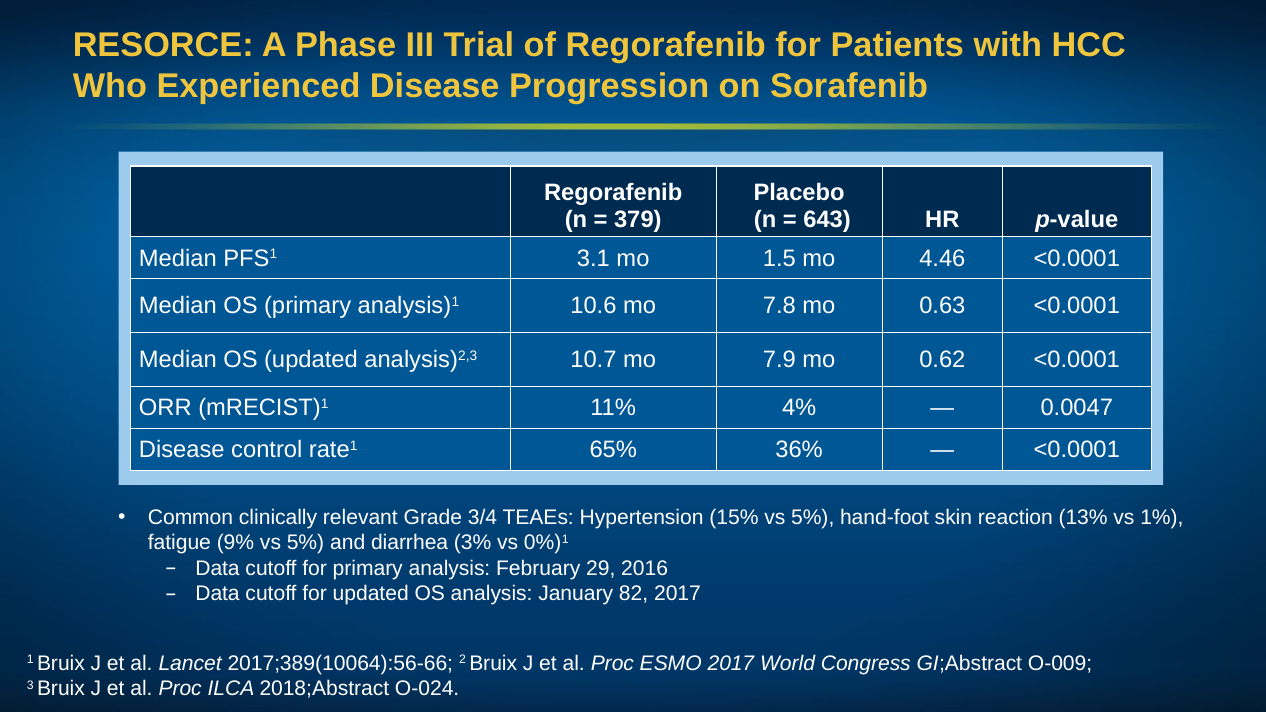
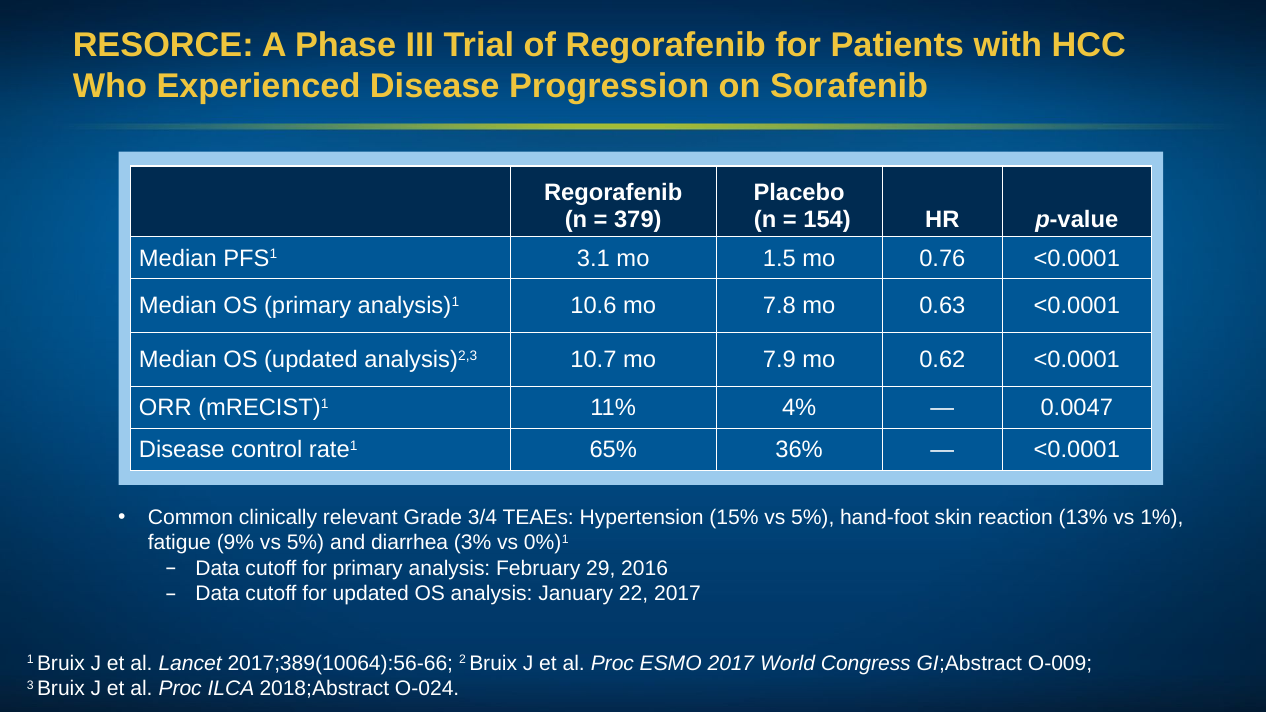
643: 643 -> 154
4.46: 4.46 -> 0.76
82: 82 -> 22
